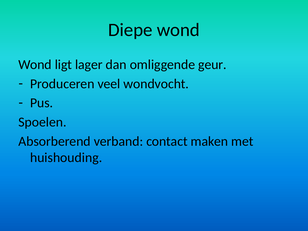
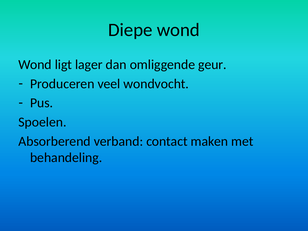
huishouding: huishouding -> behandeling
